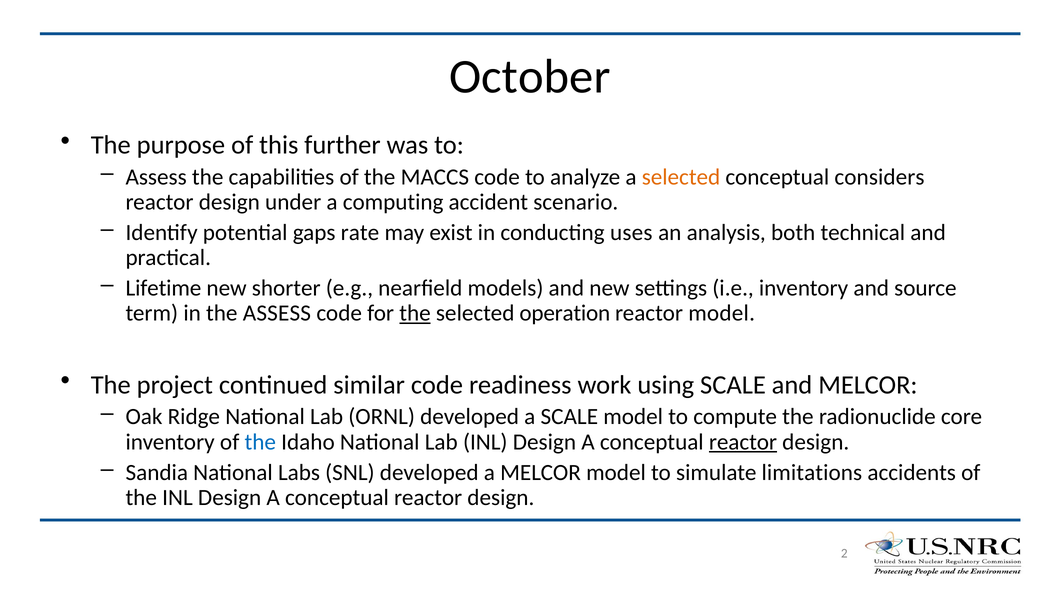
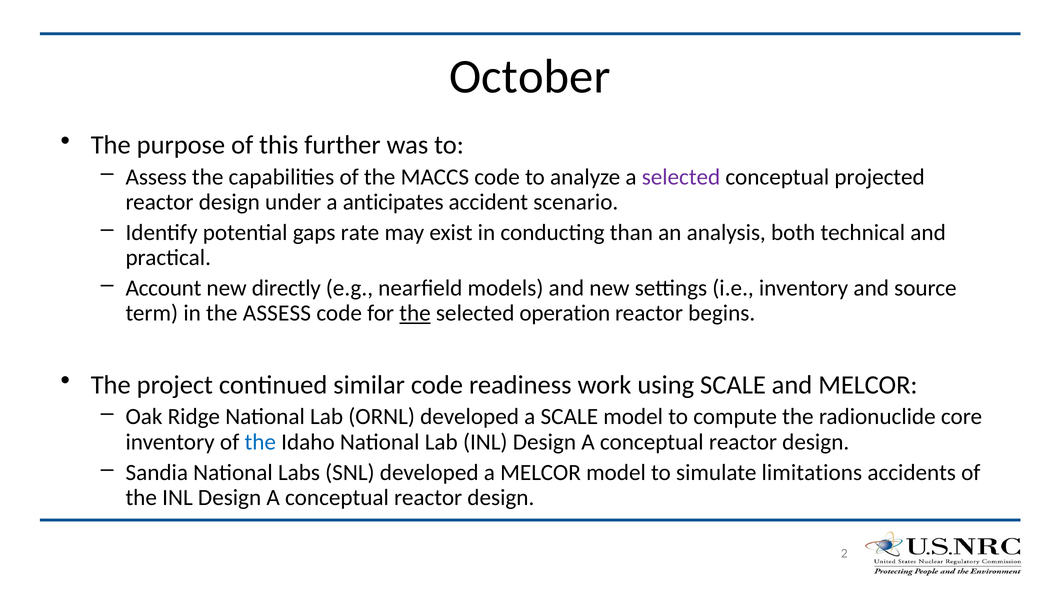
selected at (681, 177) colour: orange -> purple
considers: considers -> projected
computing: computing -> anticipates
uses: uses -> than
Lifetime: Lifetime -> Account
shorter: shorter -> directly
reactor model: model -> begins
reactor at (743, 442) underline: present -> none
